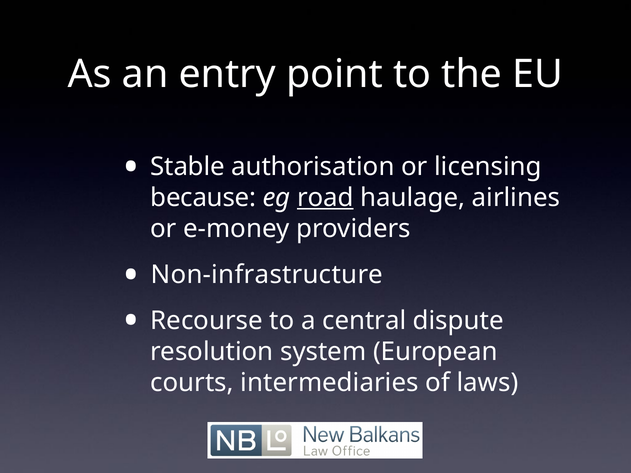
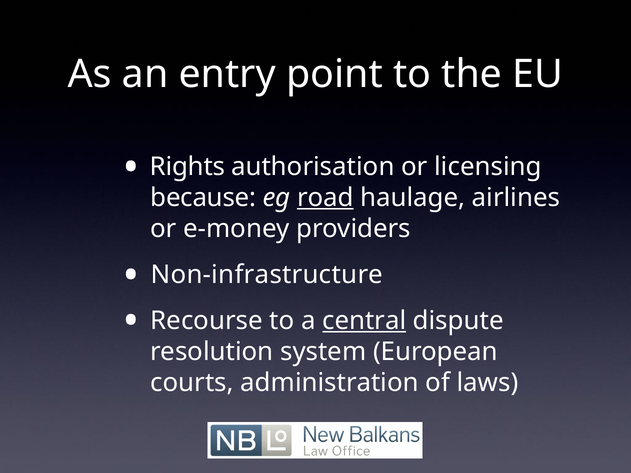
Stable: Stable -> Rights
central underline: none -> present
intermediaries: intermediaries -> administration
